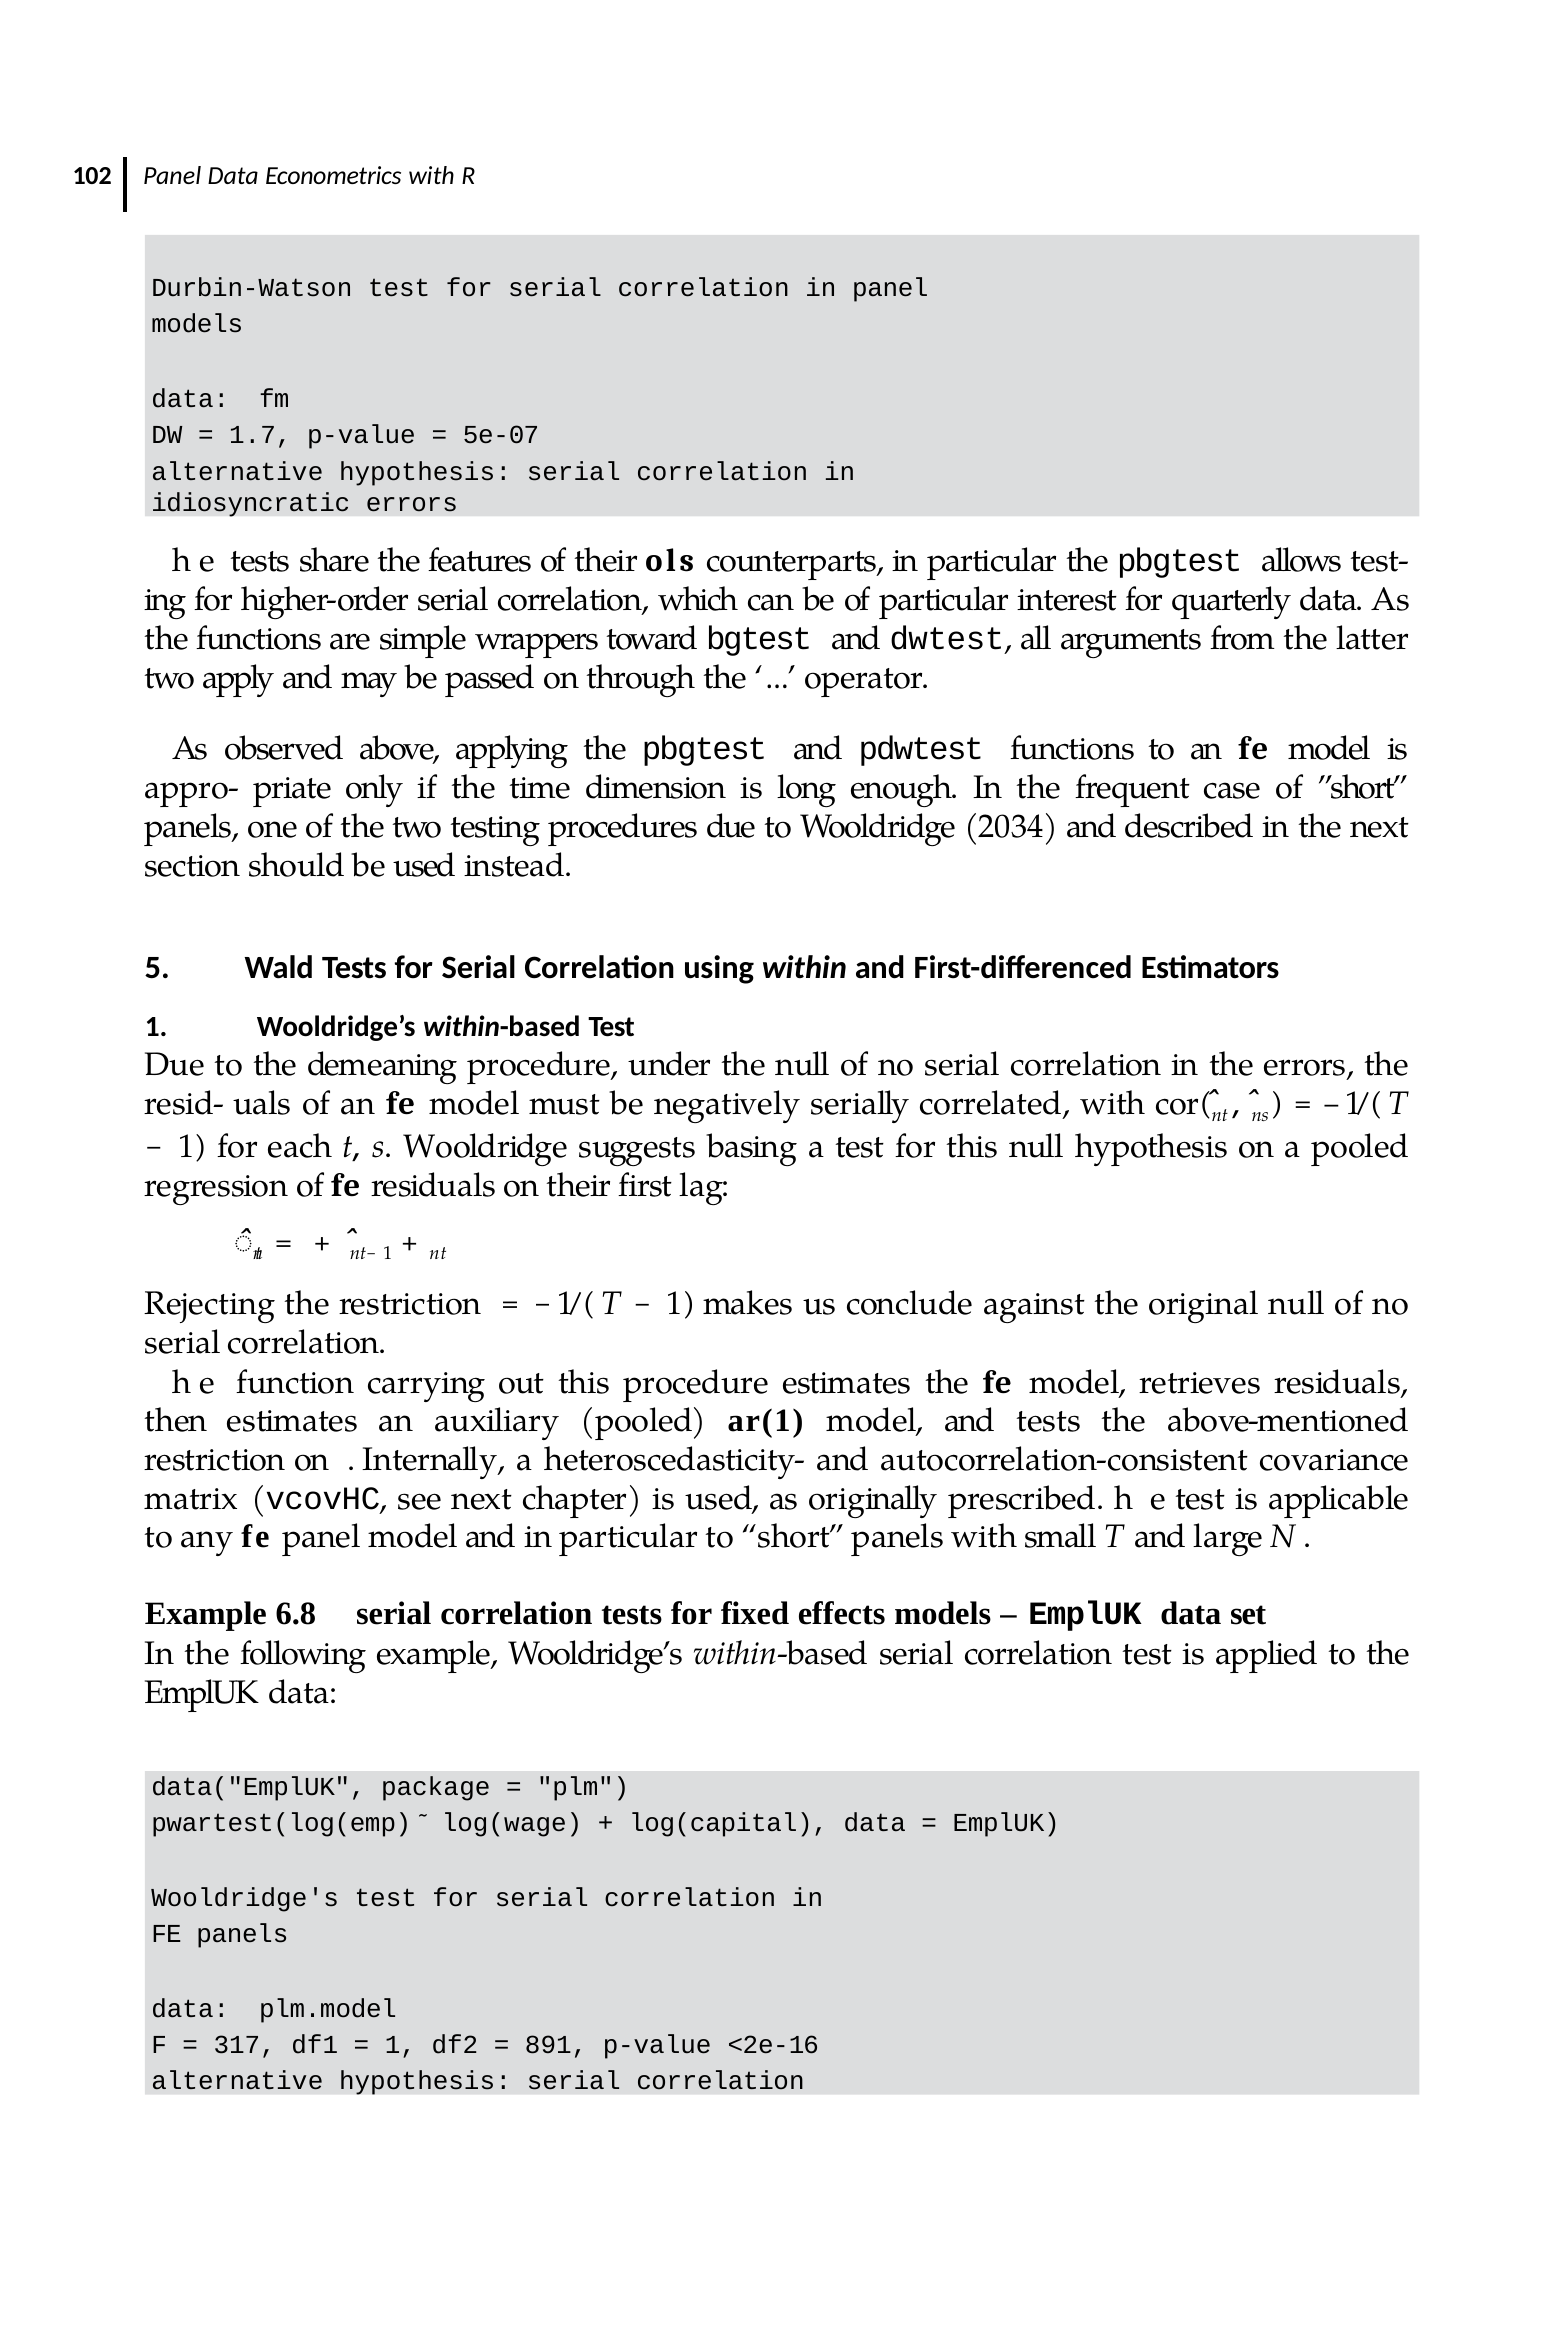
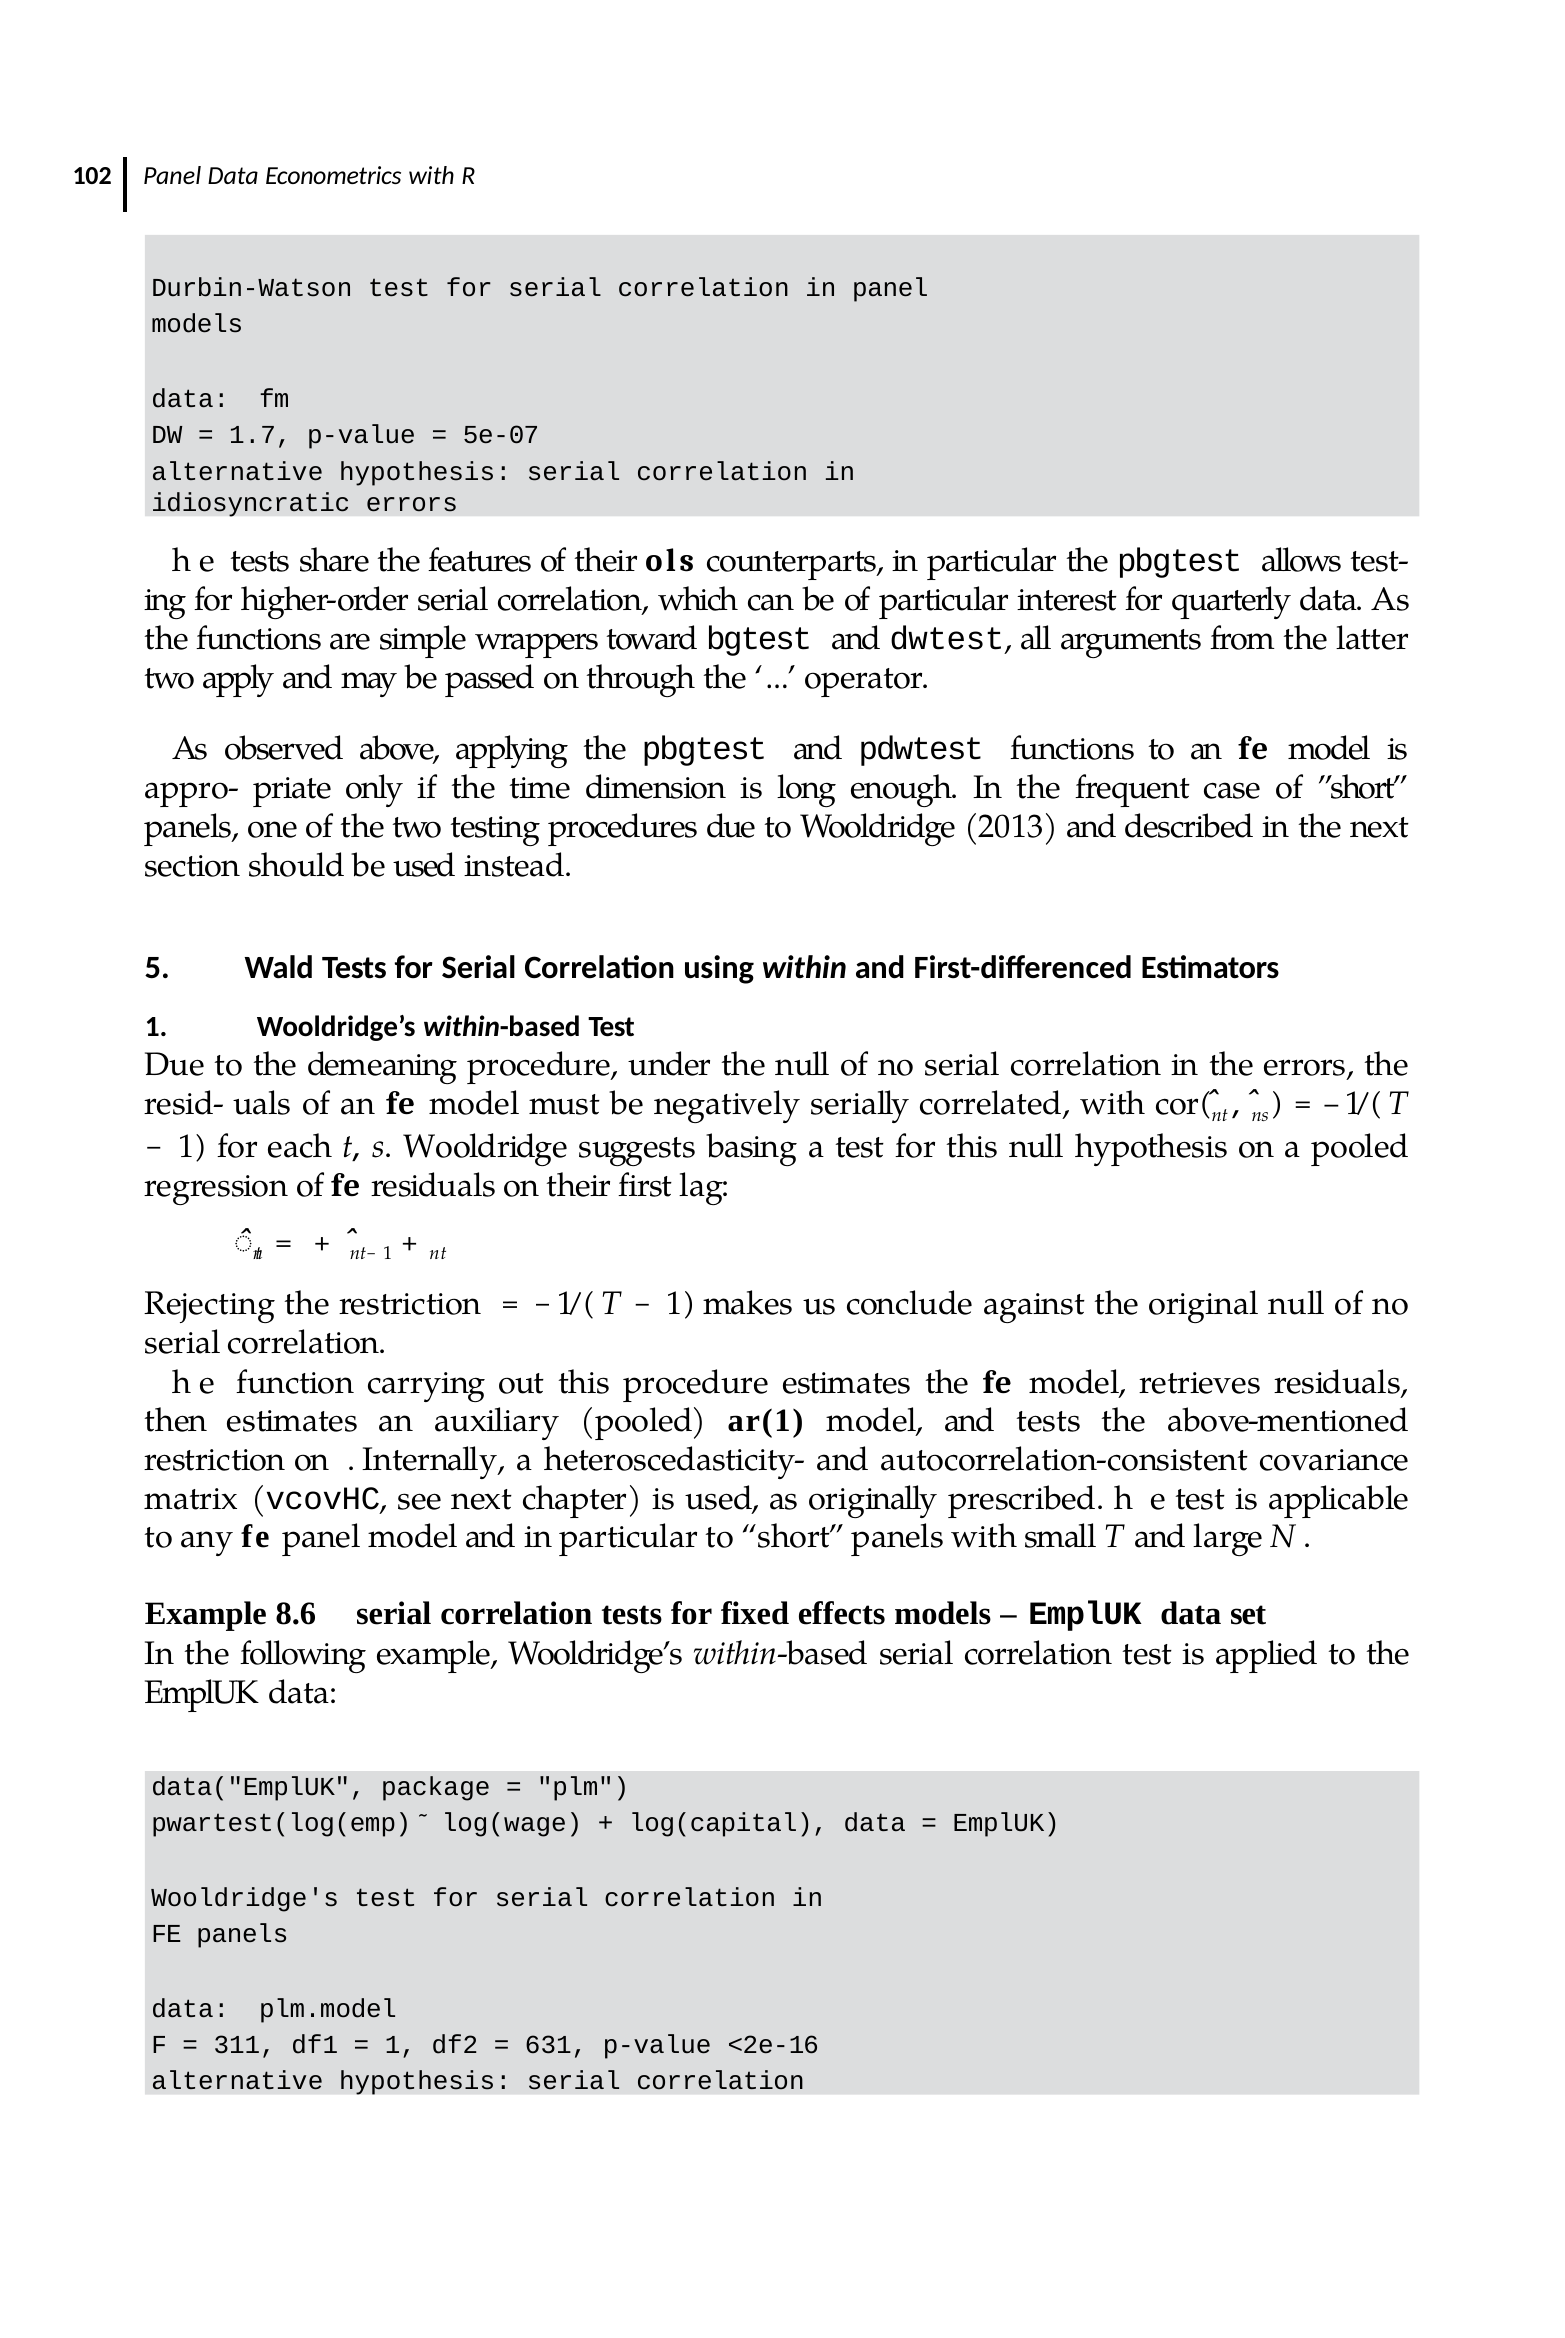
2034: 2034 -> 2013
6.8: 6.8 -> 8.6
317: 317 -> 311
891: 891 -> 631
